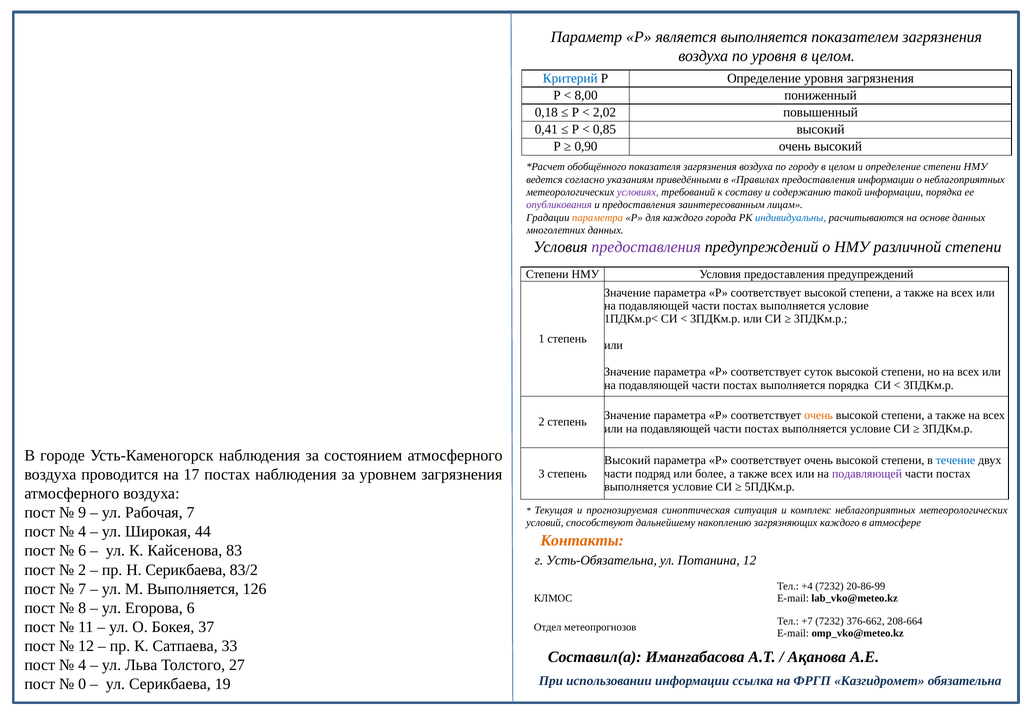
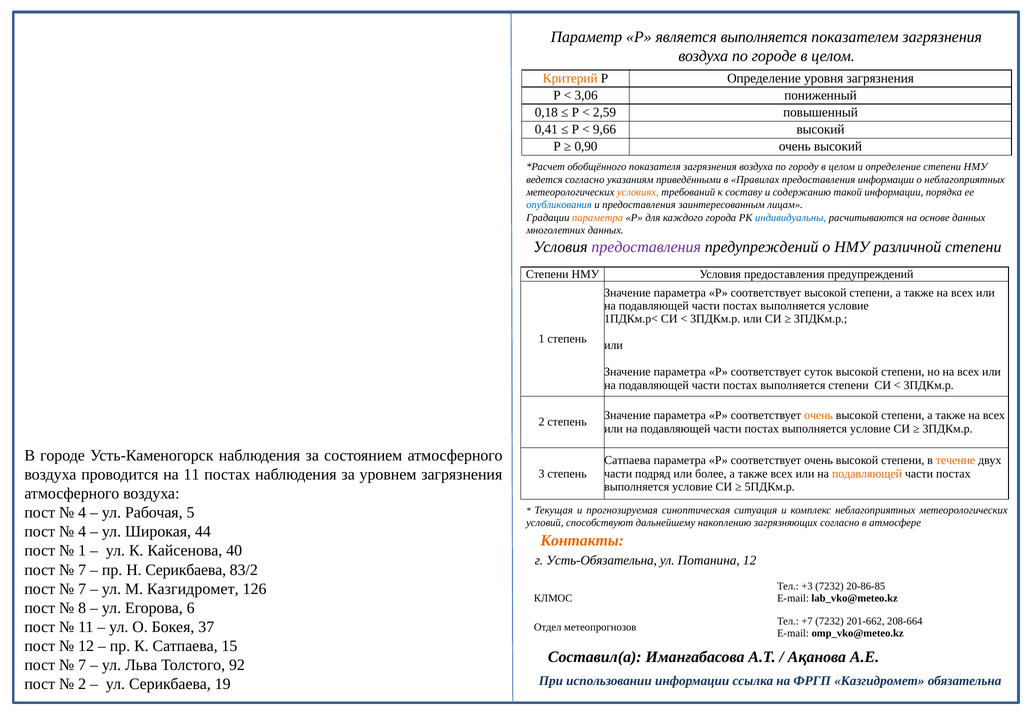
по уровня: уровня -> городе
Критерий colour: blue -> orange
8,00: 8,00 -> 3,06
2,02: 2,02 -> 2,59
0,85: 0,85 -> 9,66
условиях colour: purple -> orange
опубликования colour: purple -> blue
выполняется порядка: порядка -> степени
Высокий at (627, 460): Высокий -> Сатпаева
течение colour: blue -> orange
на 17: 17 -> 11
подавляющей at (867, 473) colour: purple -> orange
9 at (82, 512): 9 -> 4
Рабочая 7: 7 -> 5
загрязняющих каждого: каждого -> согласно
6 at (82, 550): 6 -> 1
83: 83 -> 40
2 at (82, 569): 2 -> 7
М Выполняется: Выполняется -> Казгидромет
+4: +4 -> +3
20-86-99: 20-86-99 -> 20-86-85
376-662: 376-662 -> 201-662
33: 33 -> 15
4 at (82, 665): 4 -> 7
27: 27 -> 92
0 at (82, 684): 0 -> 2
